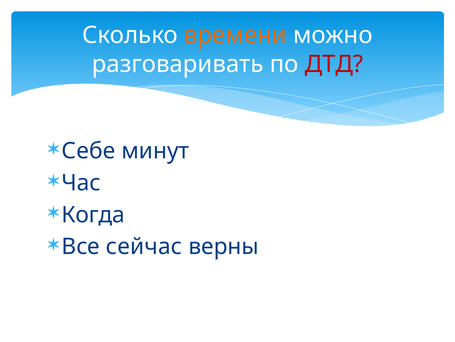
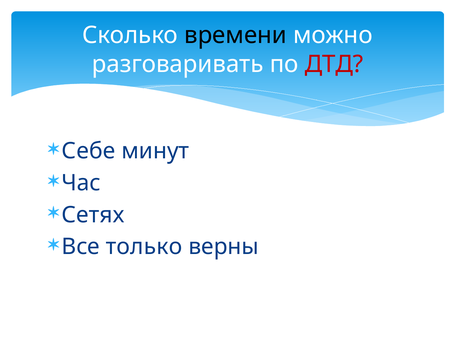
времени colour: orange -> black
Когда: Когда -> Сетях
сейчас: сейчас -> только
